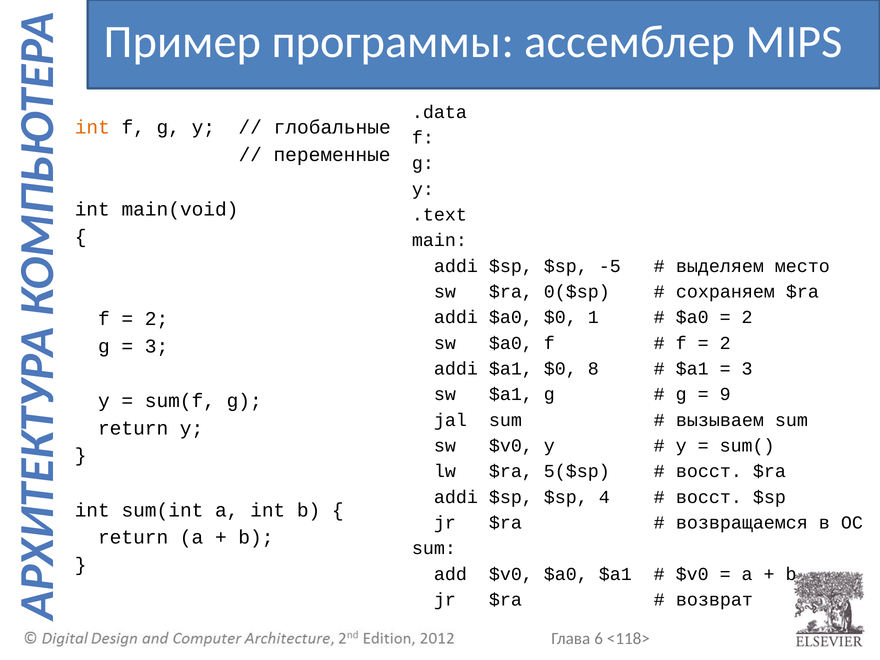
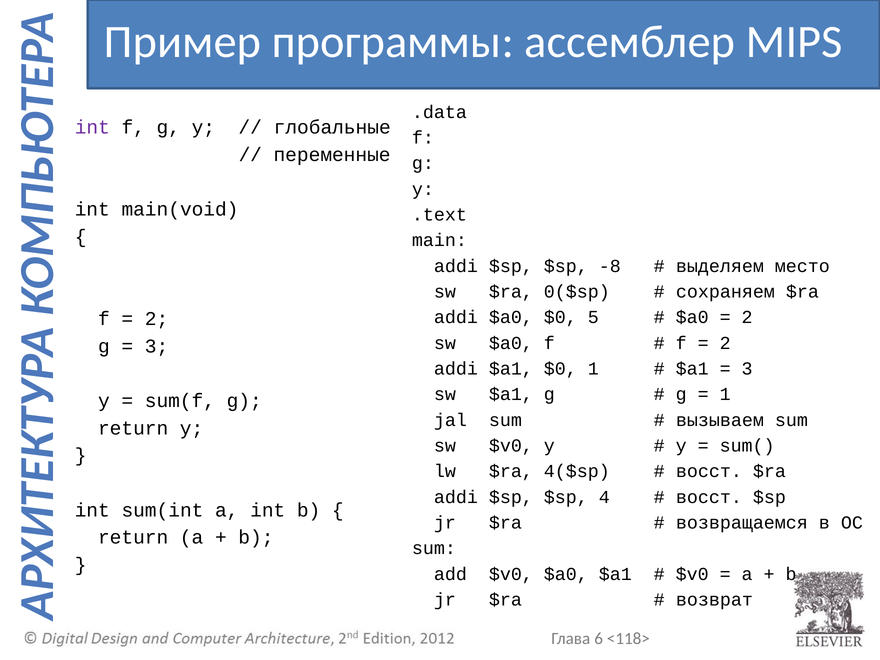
int at (92, 127) colour: orange -> purple
-5: -5 -> -8
1: 1 -> 5
$0 8: 8 -> 1
9 at (725, 394): 9 -> 1
5($sp: 5($sp -> 4($sp
